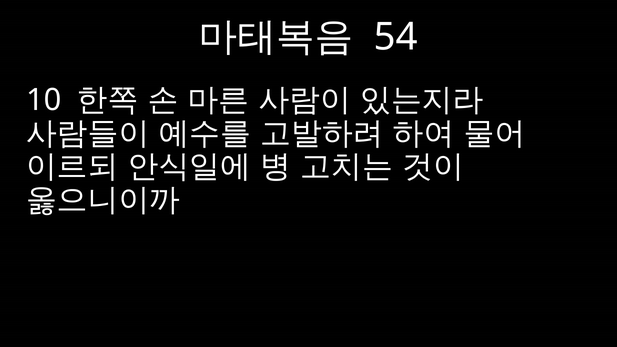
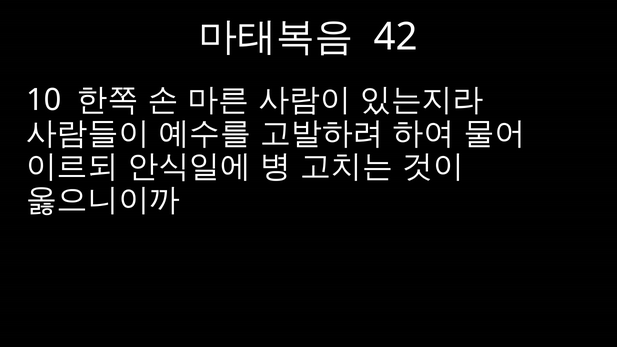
54: 54 -> 42
